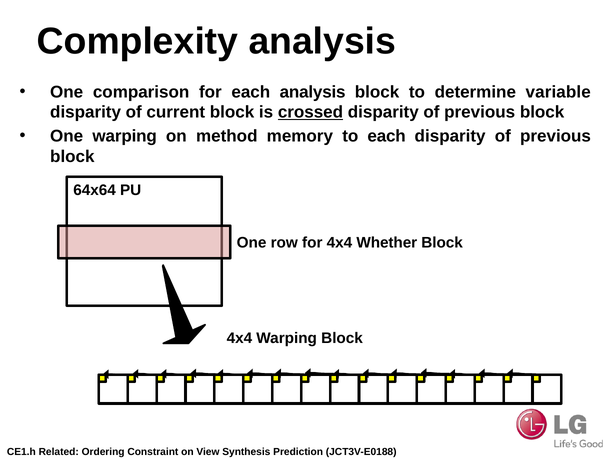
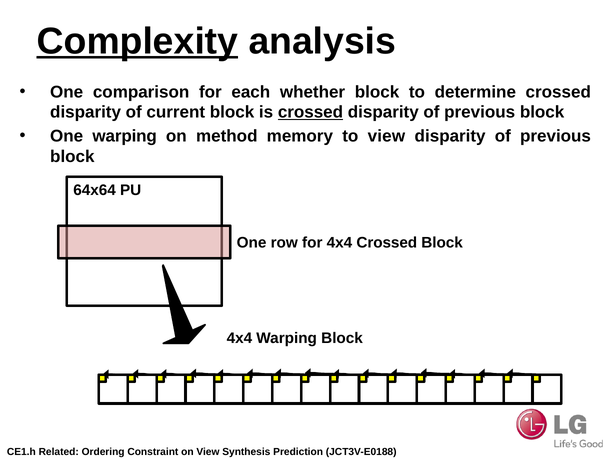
Complexity underline: none -> present
each analysis: analysis -> whether
determine variable: variable -> crossed
to each: each -> view
4x4 Whether: Whether -> Crossed
